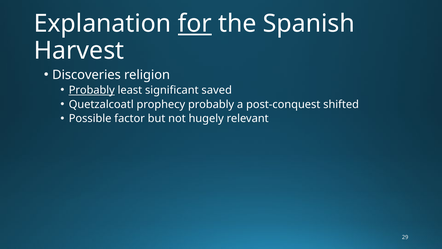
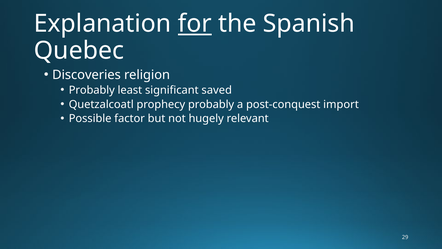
Harvest: Harvest -> Quebec
Probably at (92, 90) underline: present -> none
shifted: shifted -> import
